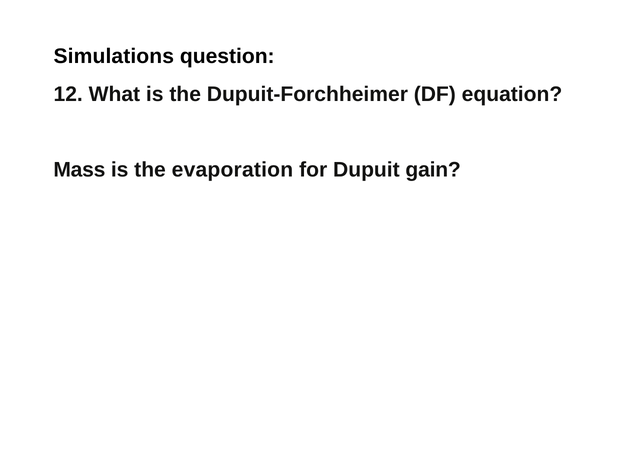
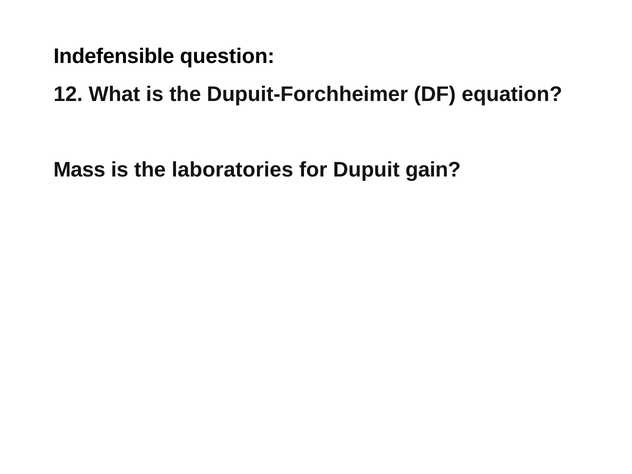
Simulations: Simulations -> Indefensible
evaporation: evaporation -> laboratories
